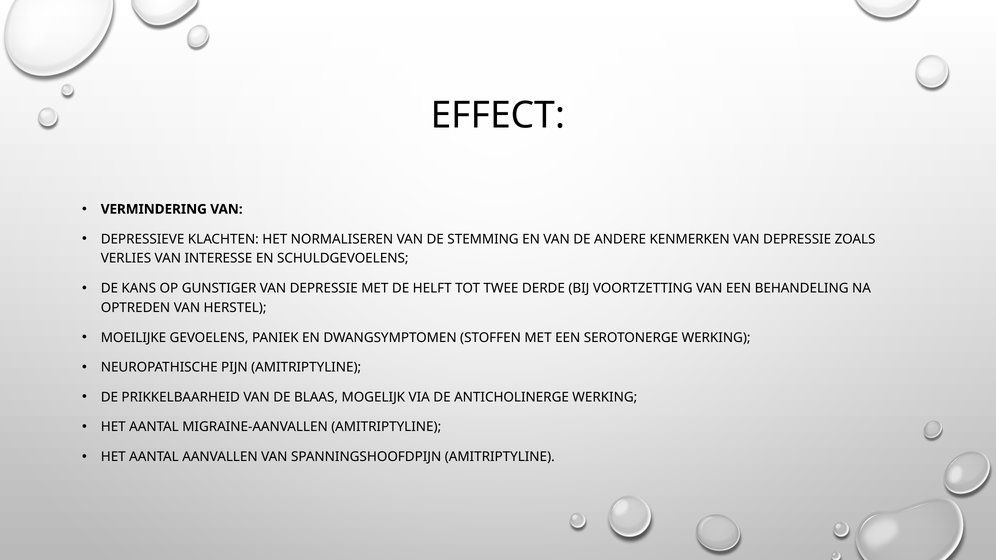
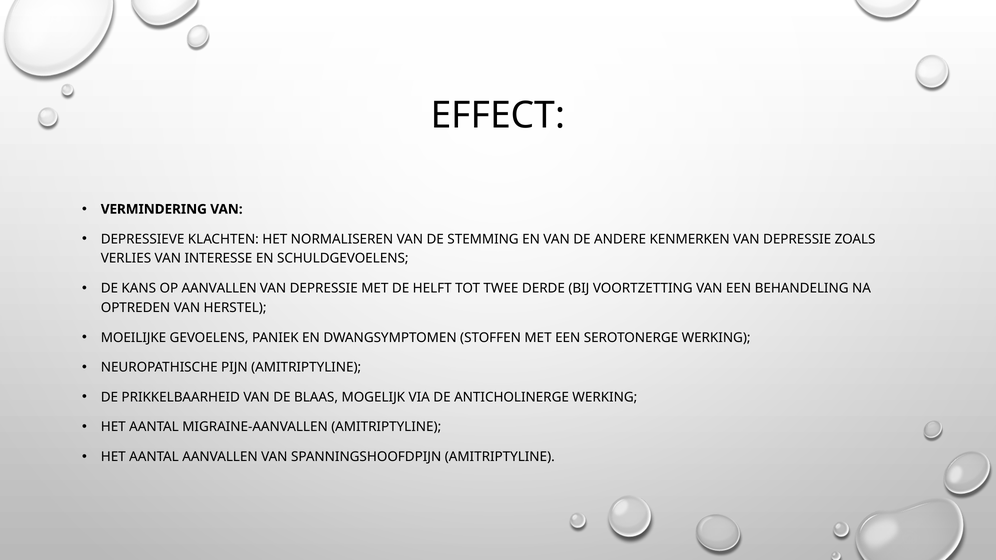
OP GUNSTIGER: GUNSTIGER -> AANVALLEN
